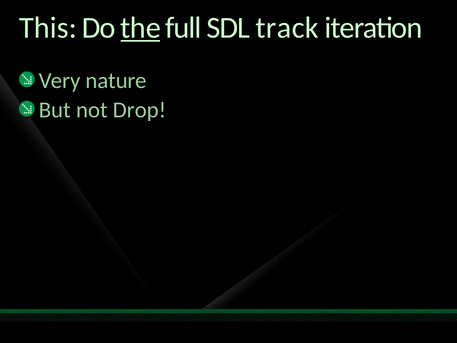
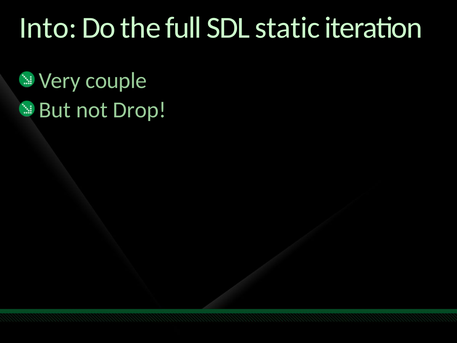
This: This -> Into
the underline: present -> none
track: track -> static
nature: nature -> couple
